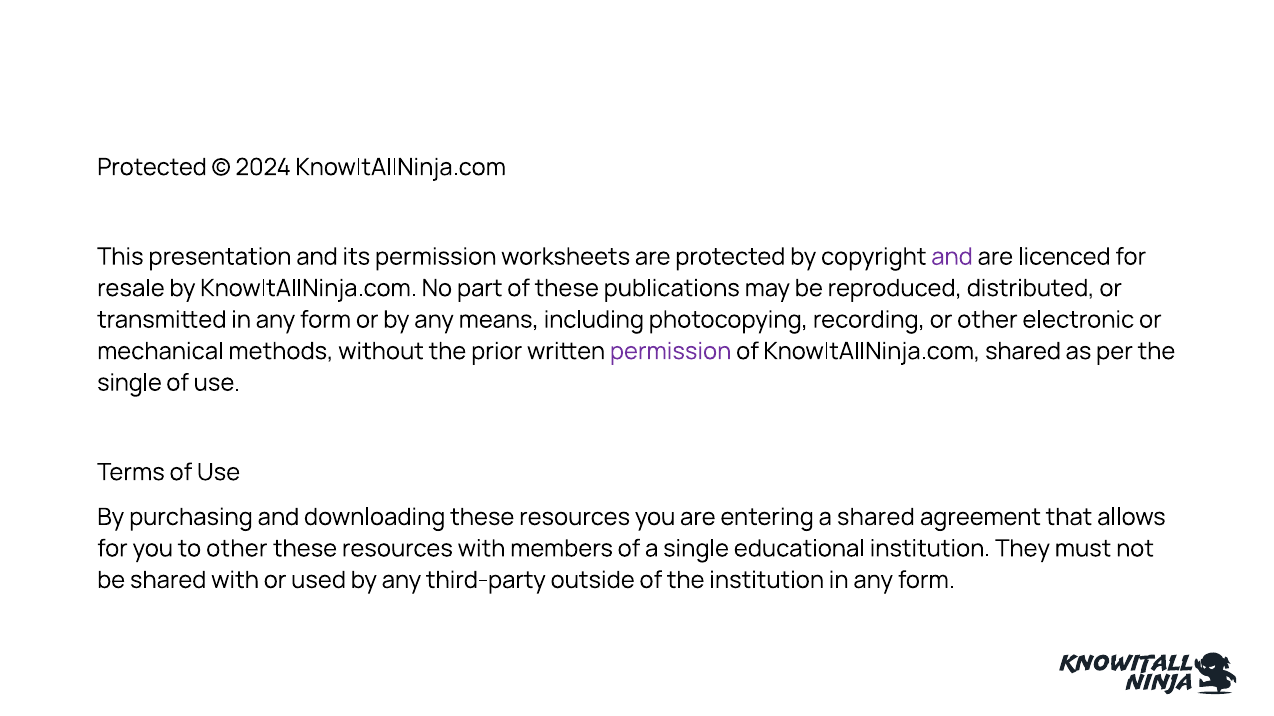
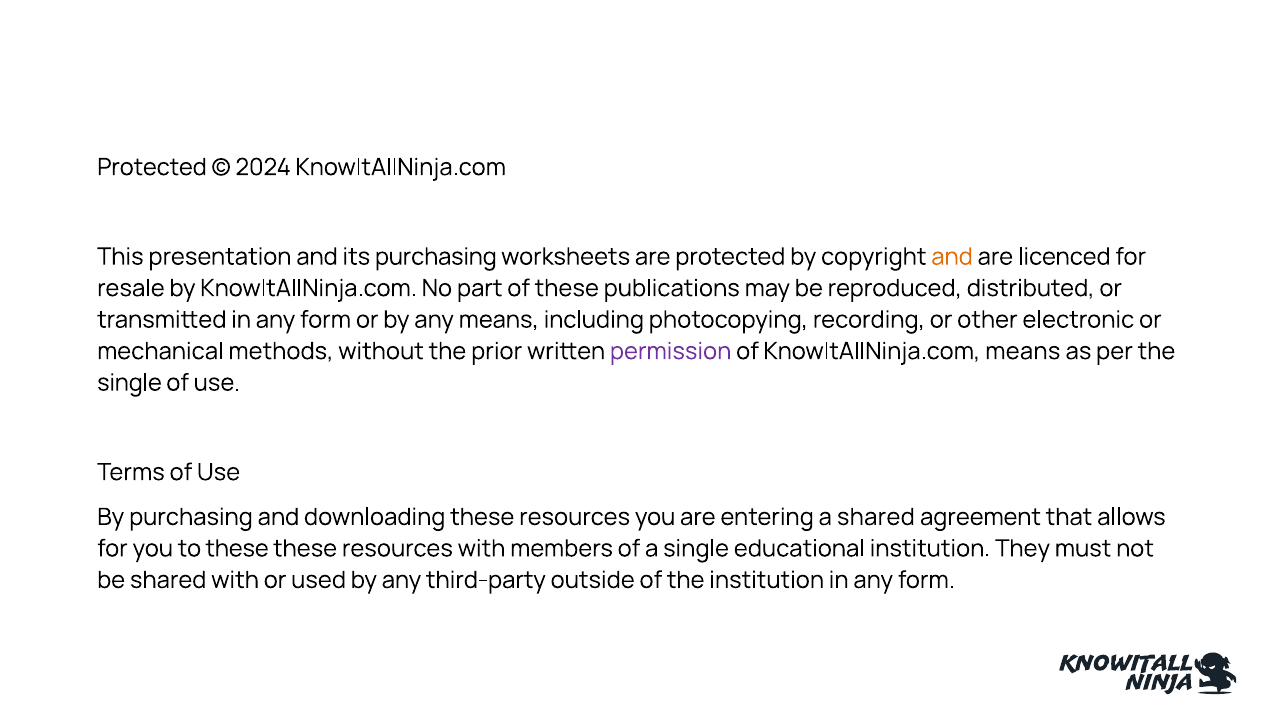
its permission: permission -> purchasing
and at (952, 257) colour: purple -> orange
KnowItAllNinja.com shared: shared -> means
to other: other -> these
